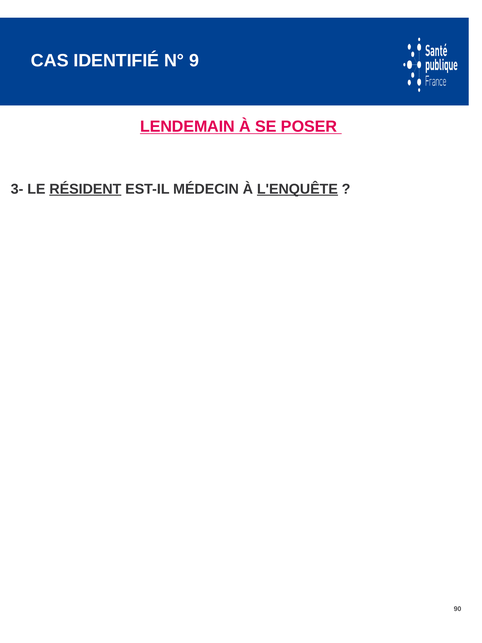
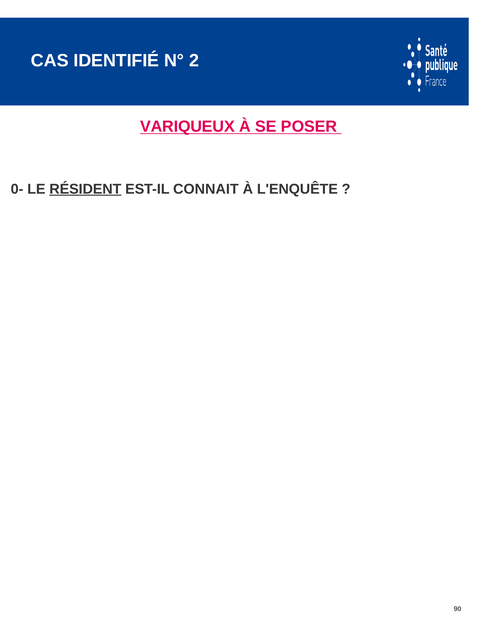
9: 9 -> 2
LENDEMAIN: LENDEMAIN -> VARIQUEUX
3-: 3- -> 0-
MÉDECIN: MÉDECIN -> CONNAIT
L'ENQUÊTE underline: present -> none
